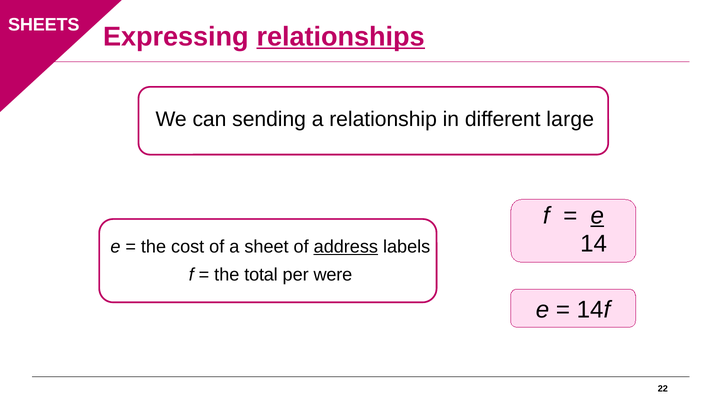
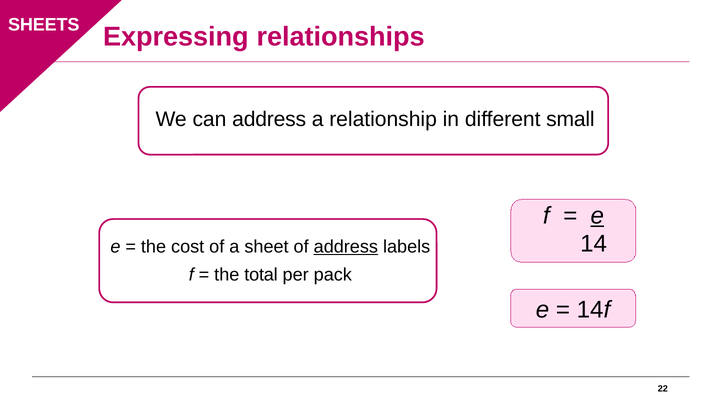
relationships underline: present -> none
can sending: sending -> address
large: large -> small
were: were -> pack
